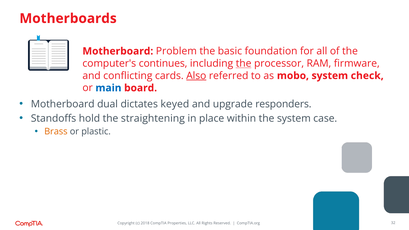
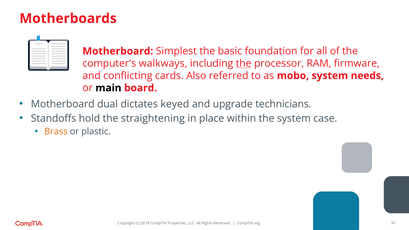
Problem: Problem -> Simplest
continues: continues -> walkways
Also underline: present -> none
check: check -> needs
main colour: blue -> black
responders: responders -> technicians
